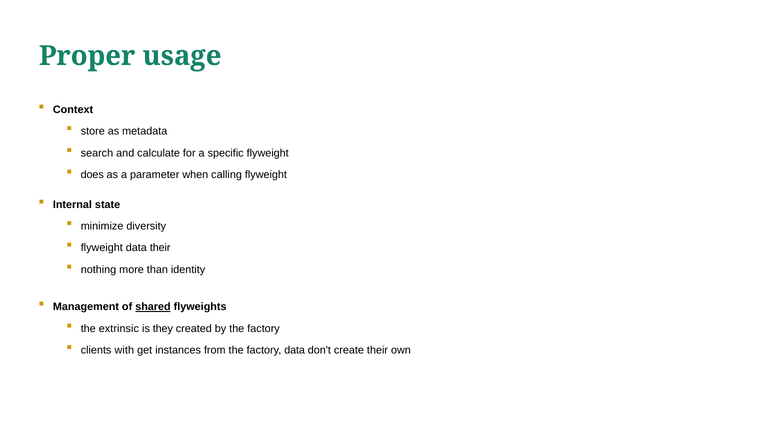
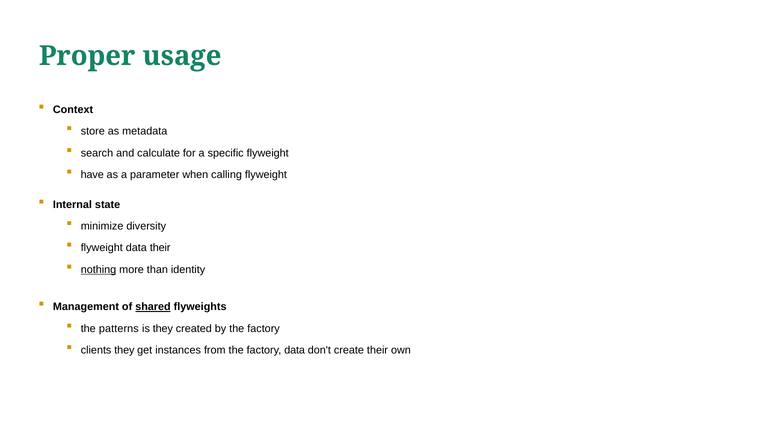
does: does -> have
nothing underline: none -> present
extrinsic: extrinsic -> patterns
clients with: with -> they
